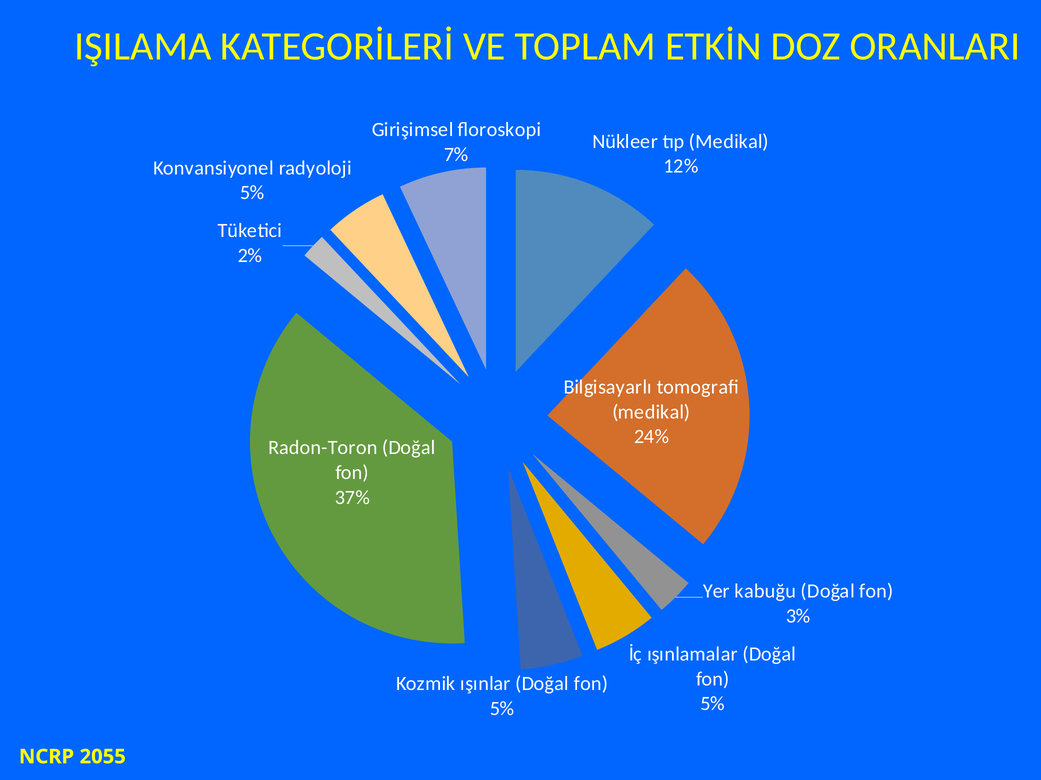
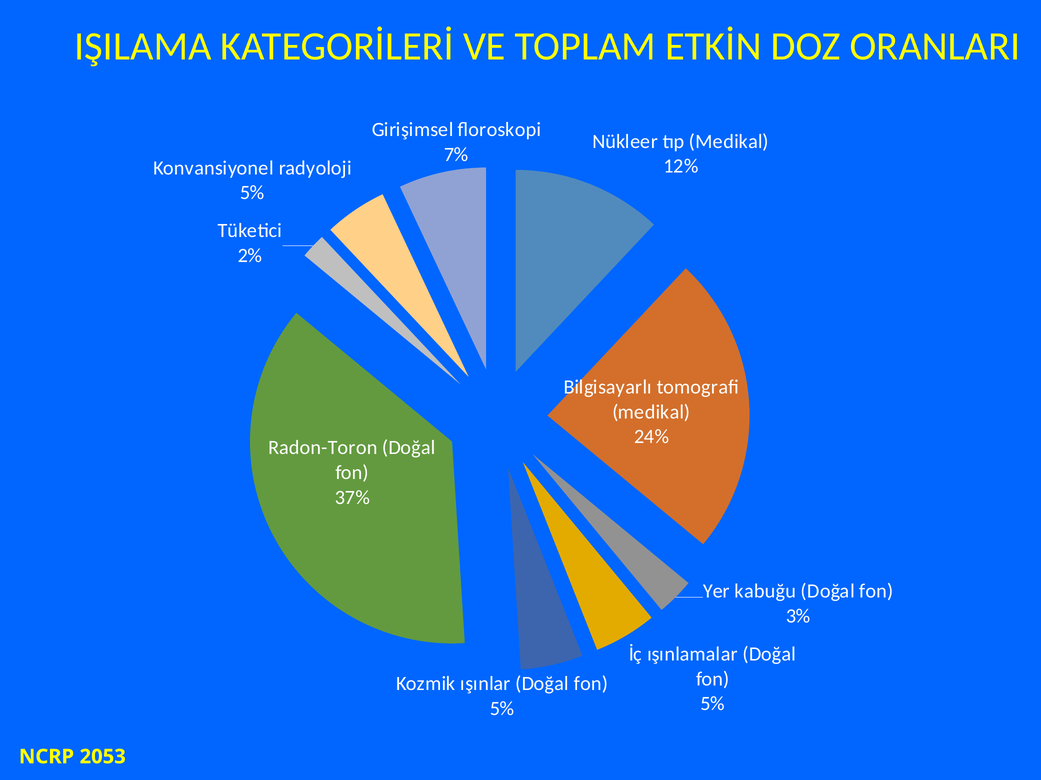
2055: 2055 -> 2053
